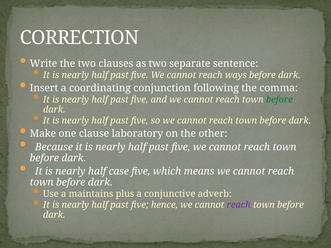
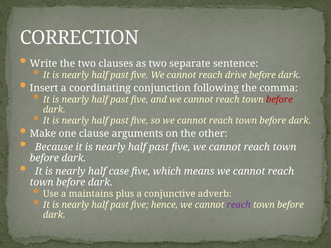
ways: ways -> drive
before at (279, 100) colour: green -> red
laboratory: laboratory -> arguments
